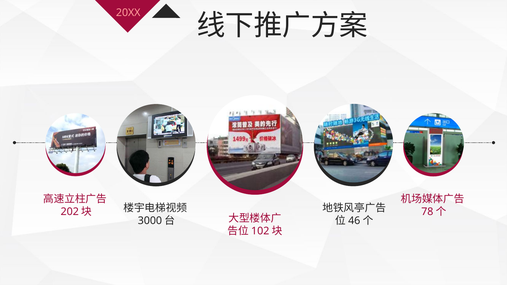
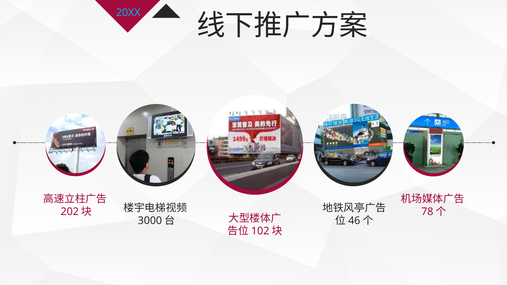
20XX colour: pink -> light blue
